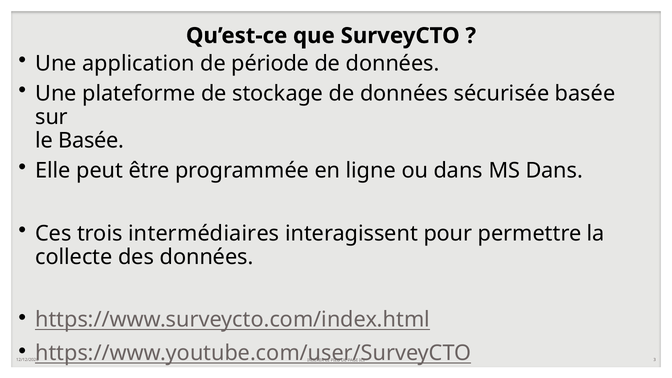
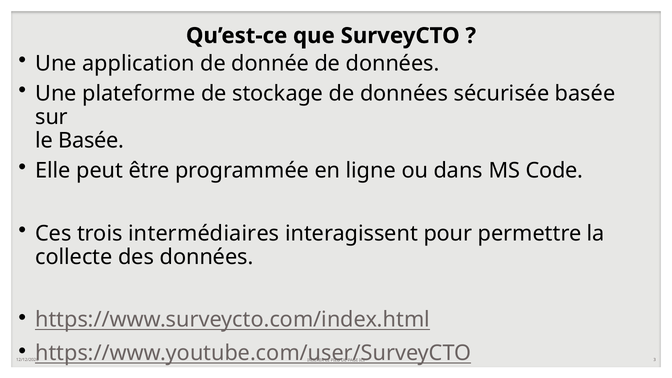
période: période -> donnée
MS Dans: Dans -> Code
